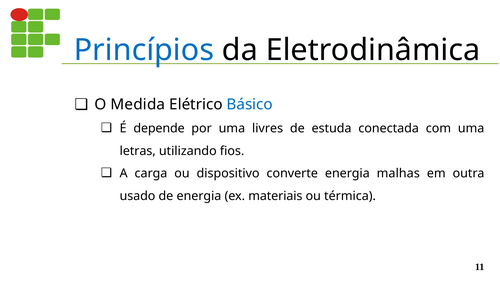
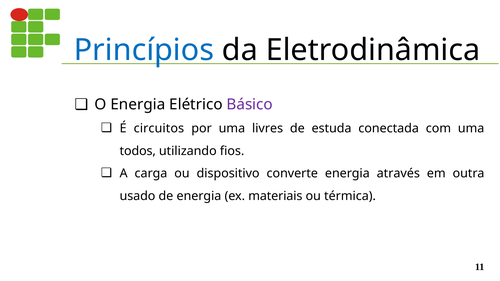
O Medida: Medida -> Energia
Básico colour: blue -> purple
depende: depende -> circuitos
letras: letras -> todos
malhas: malhas -> através
